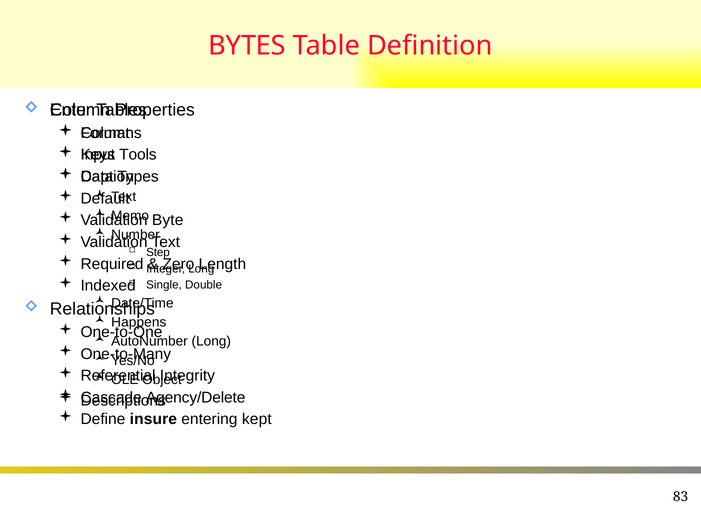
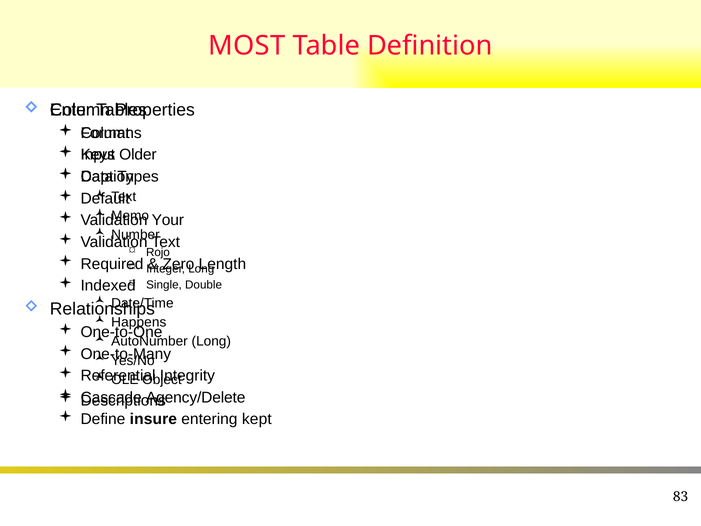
BYTES: BYTES -> MOST
Tools: Tools -> Older
Byte: Byte -> Your
Step: Step -> Rojo
